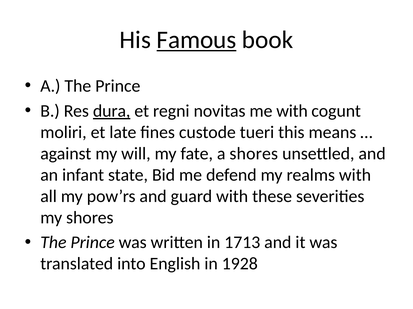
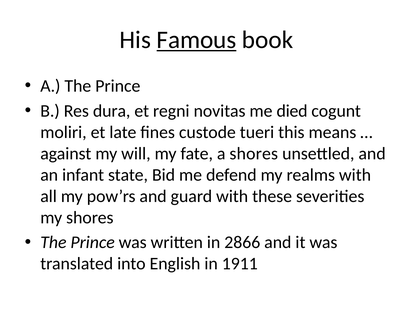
dura underline: present -> none
me with: with -> died
1713: 1713 -> 2866
1928: 1928 -> 1911
